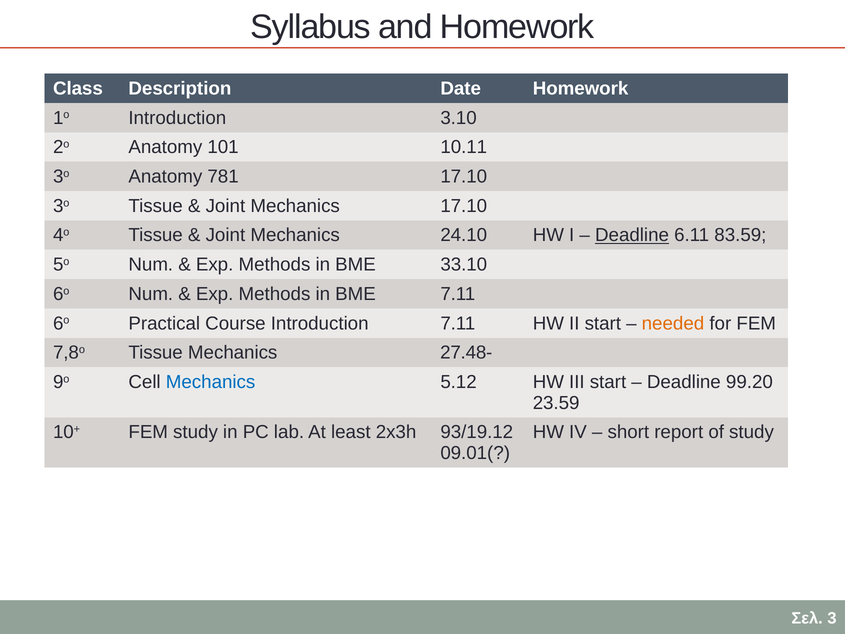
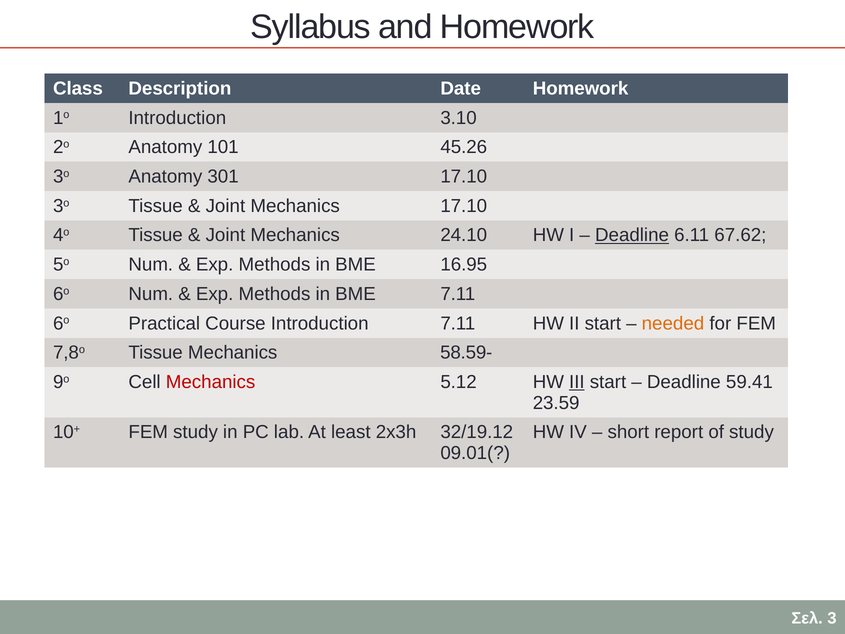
10.11: 10.11 -> 45.26
781: 781 -> 301
83.59: 83.59 -> 67.62
33.10: 33.10 -> 16.95
27.48-: 27.48- -> 58.59-
Mechanics at (211, 382) colour: blue -> red
III underline: none -> present
99.20: 99.20 -> 59.41
93/19.12: 93/19.12 -> 32/19.12
